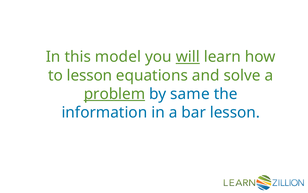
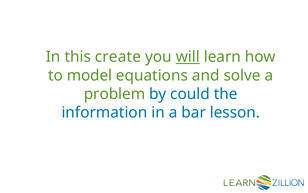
model: model -> create
to lesson: lesson -> model
problem underline: present -> none
same: same -> could
